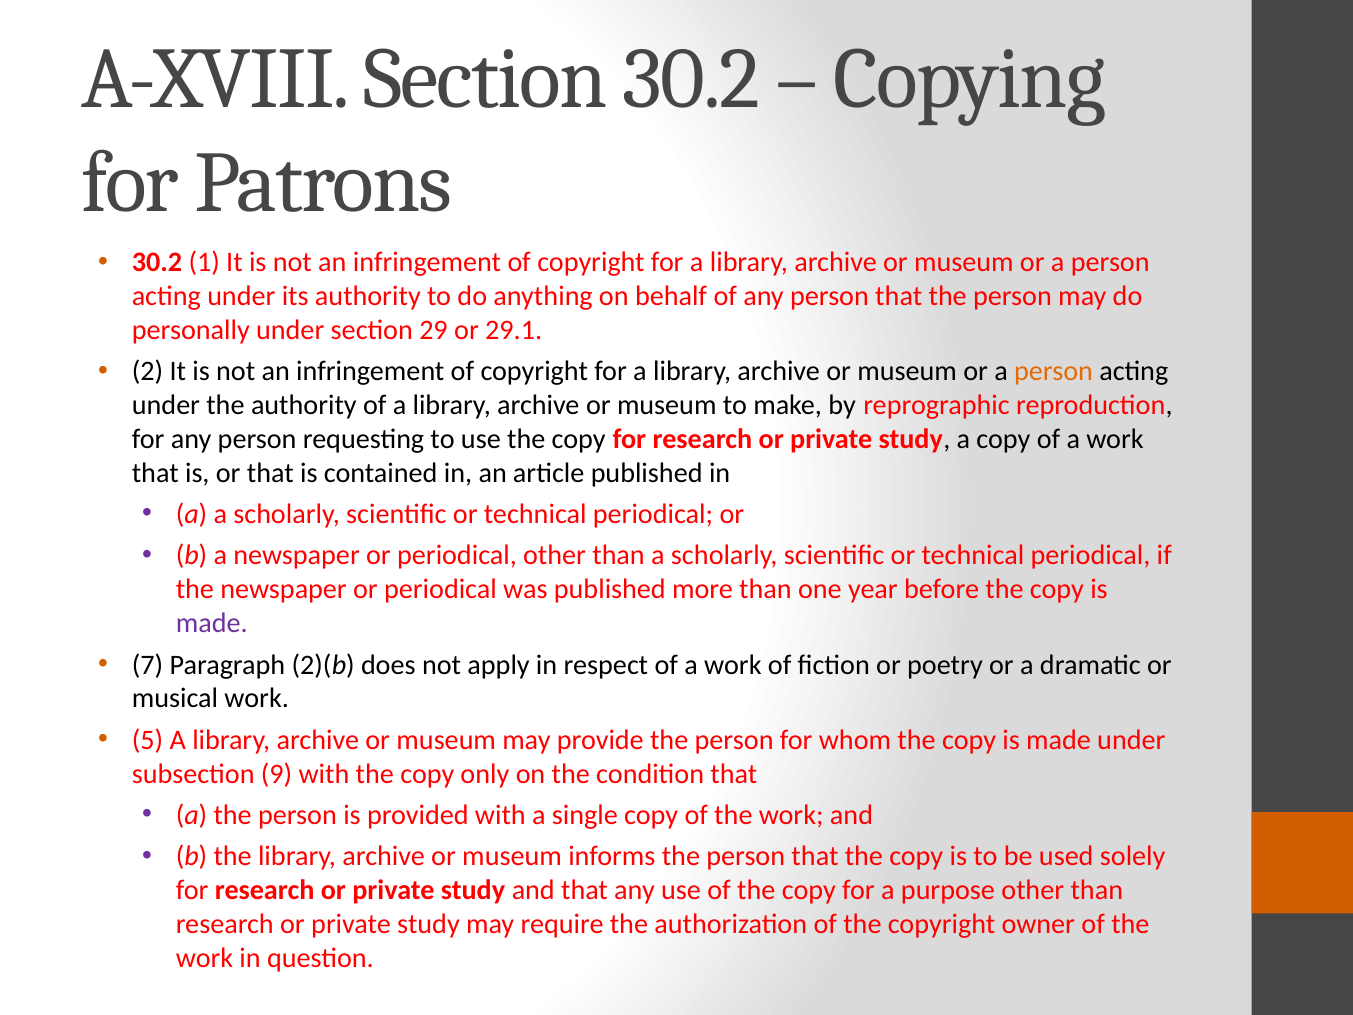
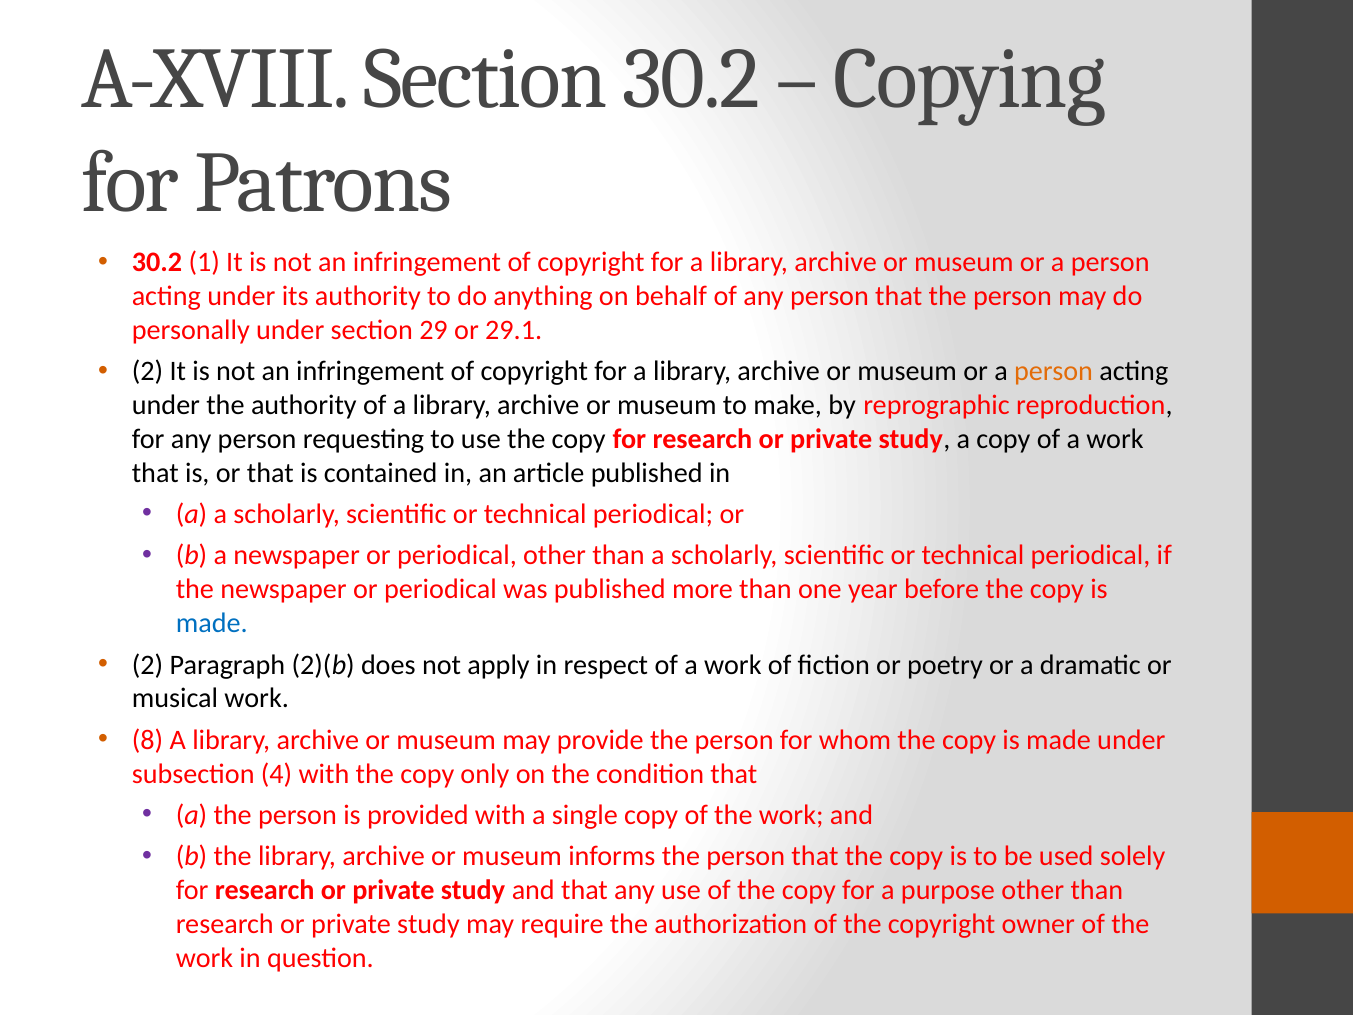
made at (212, 623) colour: purple -> blue
7 at (148, 665): 7 -> 2
5: 5 -> 8
9: 9 -> 4
